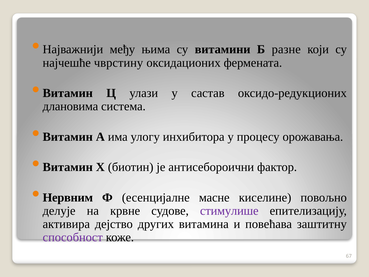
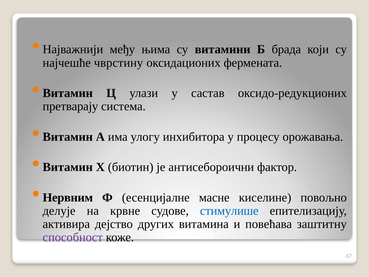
разне: разне -> брада
длановима: длановима -> претварају
стимулише colour: purple -> blue
